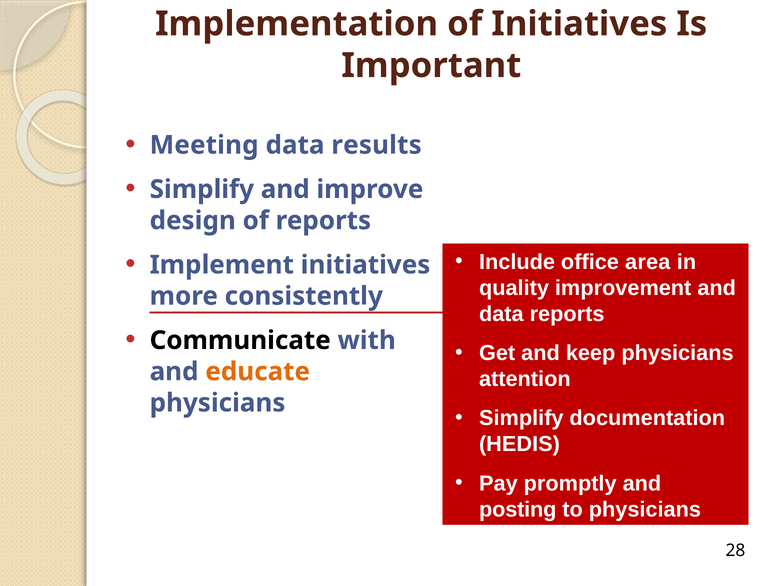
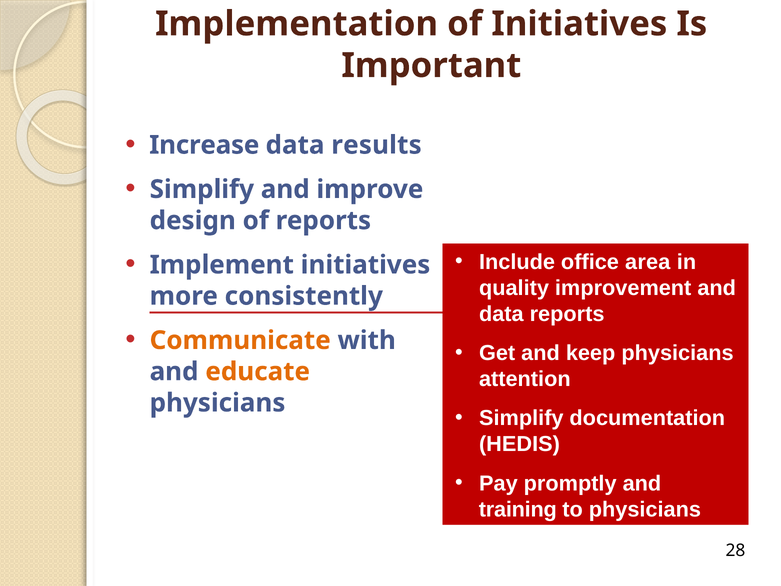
Meeting: Meeting -> Increase
Communicate colour: black -> orange
posting: posting -> training
